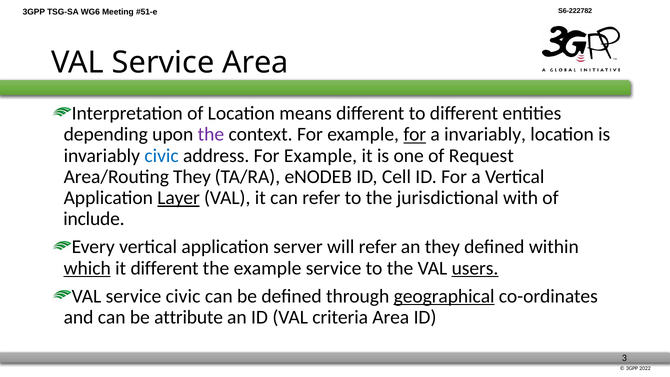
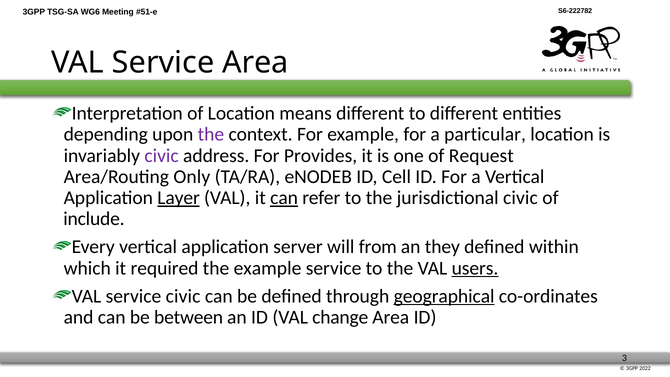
for at (415, 134) underline: present -> none
a invariably: invariably -> particular
civic at (162, 155) colour: blue -> purple
address For Example: Example -> Provides
Area/Routing They: They -> Only
can at (284, 198) underline: none -> present
jurisdictional with: with -> civic
will refer: refer -> from
which underline: present -> none
it different: different -> required
attribute: attribute -> between
criteria: criteria -> change
